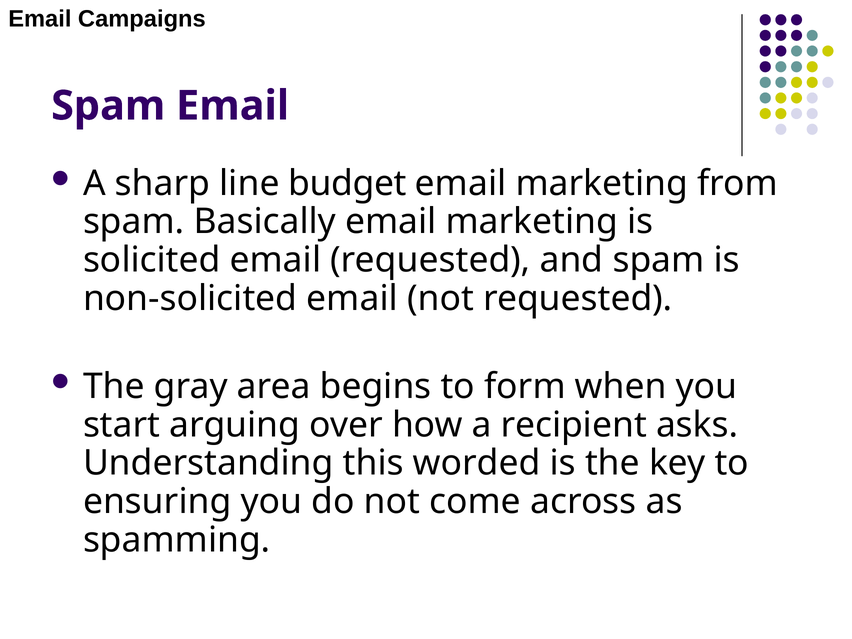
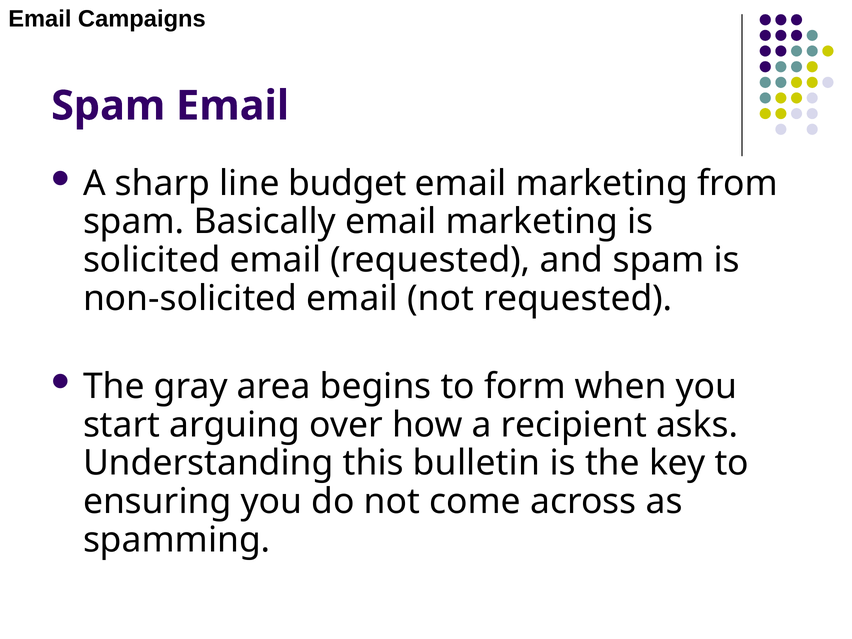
worded: worded -> bulletin
